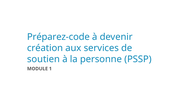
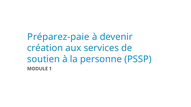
Préparez-code: Préparez-code -> Préparez-paie
